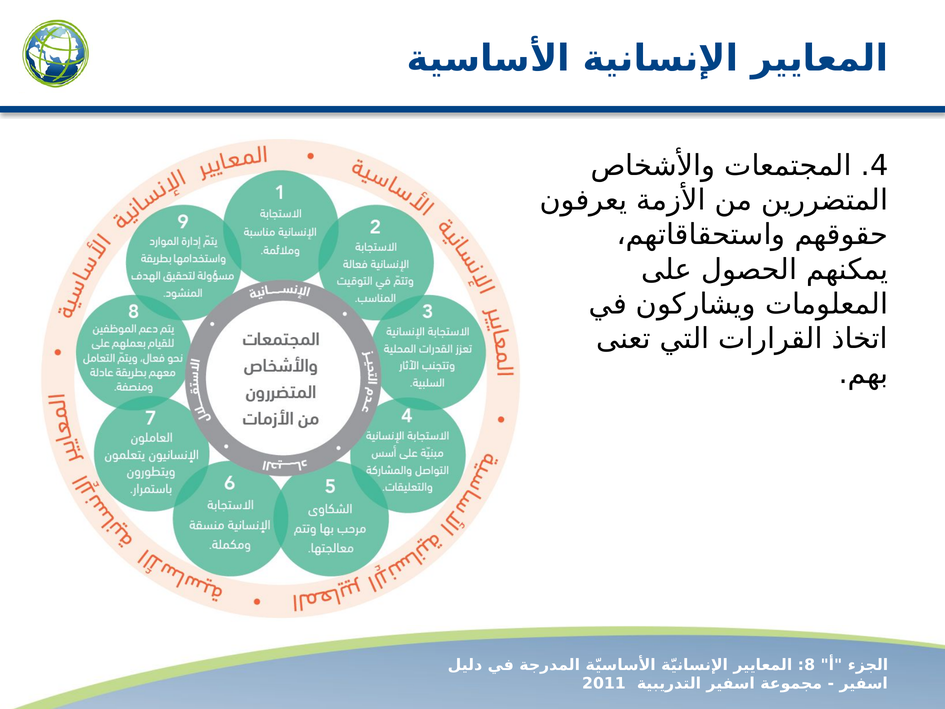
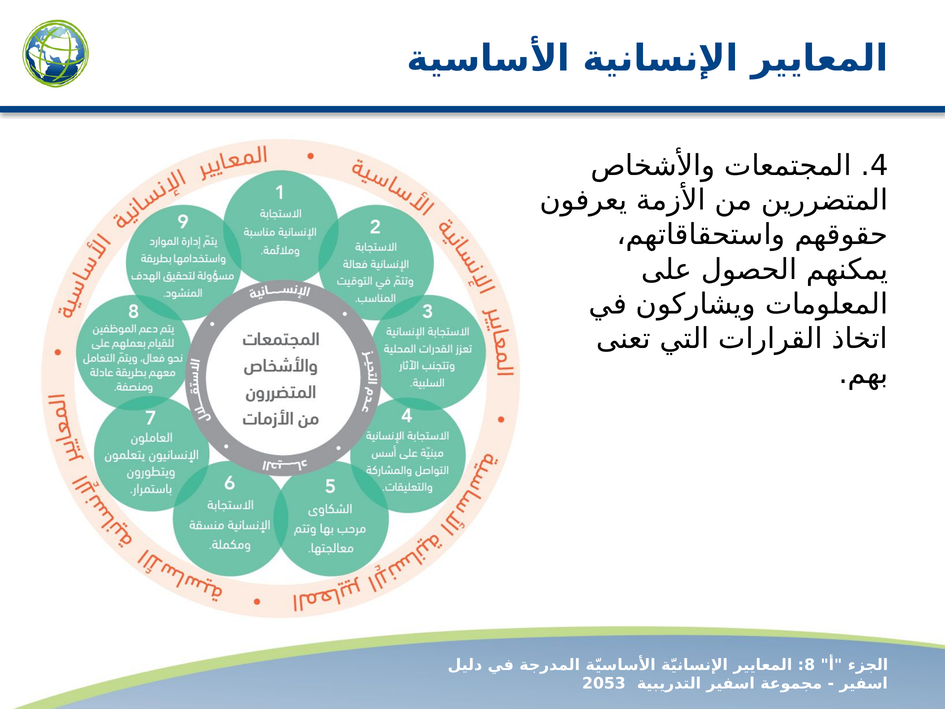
2011: 2011 -> 2053
